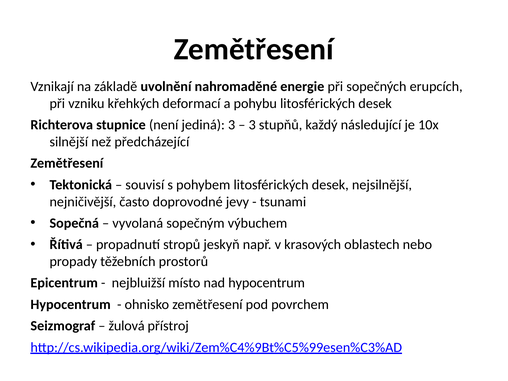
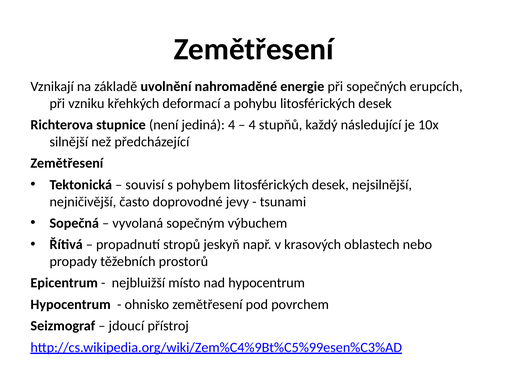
jediná 3: 3 -> 4
3 at (252, 125): 3 -> 4
žulová: žulová -> jdoucí
